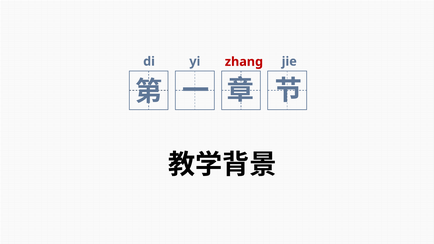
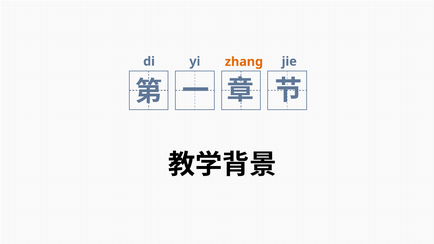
zhang colour: red -> orange
